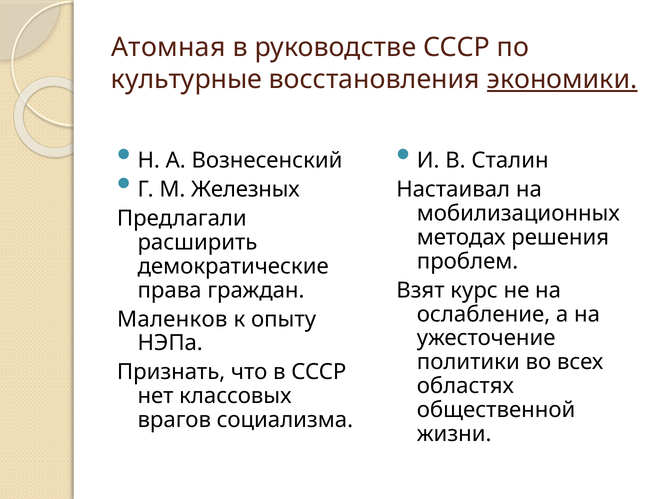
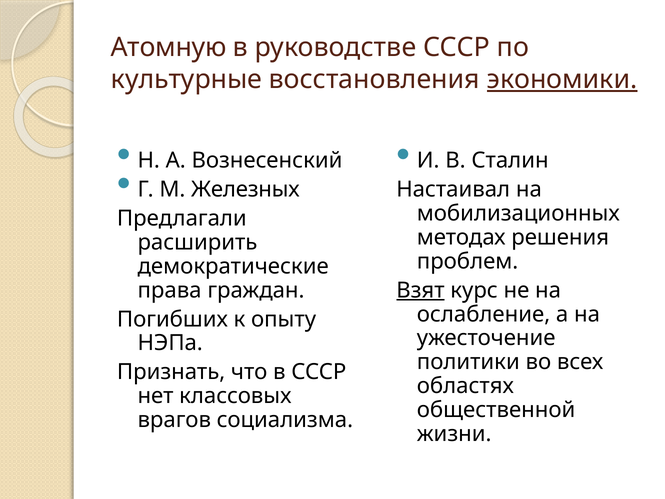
Атомная: Атомная -> Атомную
Взят underline: none -> present
Маленков: Маленков -> Погибших
